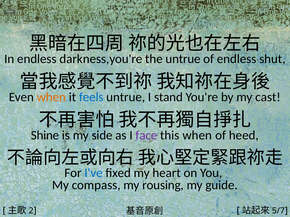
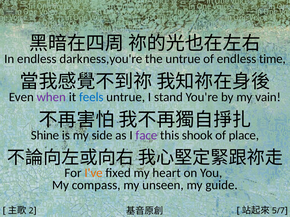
shut: shut -> time
when at (51, 97) colour: orange -> purple
cast: cast -> vain
this when: when -> shook
heed: heed -> place
I've colour: blue -> orange
rousing: rousing -> unseen
